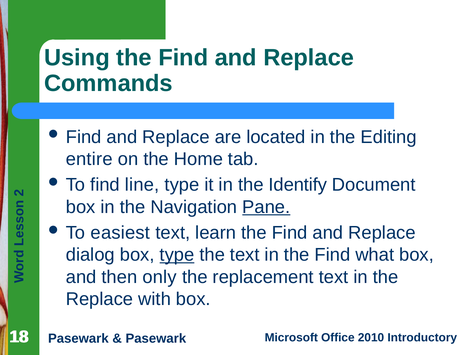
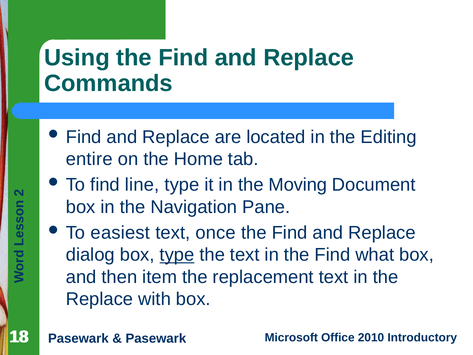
Identify: Identify -> Moving
Pane underline: present -> none
learn: learn -> once
only: only -> item
